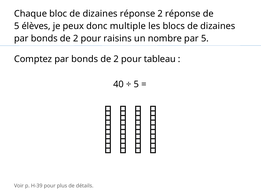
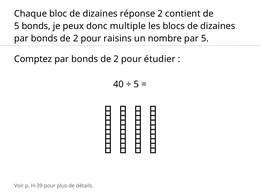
2 réponse: réponse -> contient
5 élèves: élèves -> bonds
tableau: tableau -> étudier
